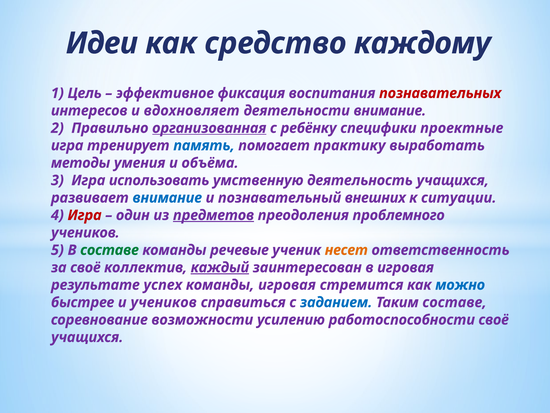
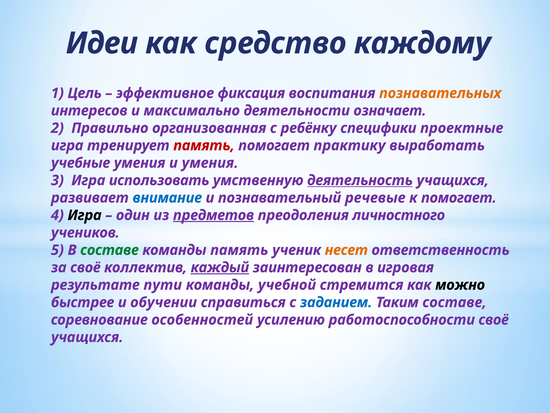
познавательных colour: red -> orange
вдохновляет: вдохновляет -> максимально
деятельности внимание: внимание -> означает
организованная underline: present -> none
память at (204, 145) colour: blue -> red
методы: методы -> учебные
и объёма: объёма -> умения
деятельность underline: none -> present
внешних: внешних -> речевые
к ситуации: ситуации -> помогает
Игра at (85, 215) colour: red -> black
проблемного: проблемного -> личностного
команды речевые: речевые -> память
успех: успех -> пути
команды игровая: игровая -> учебной
можно colour: blue -> black
и учеников: учеников -> обучении
возможности: возможности -> особенностей
